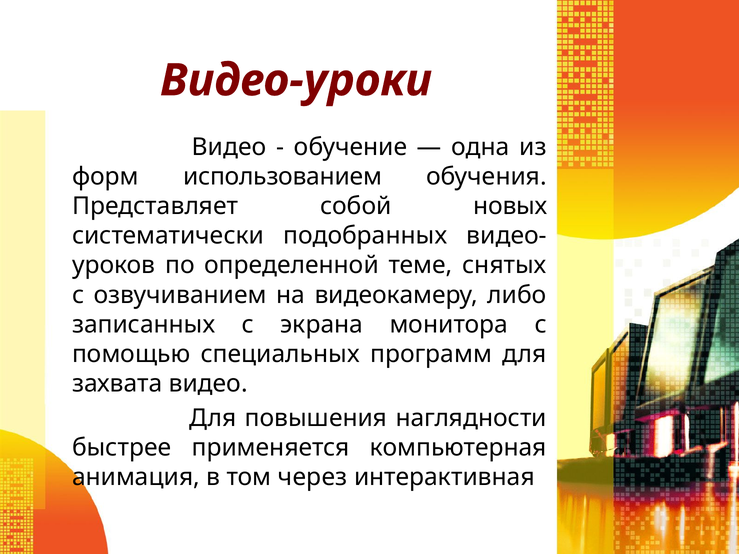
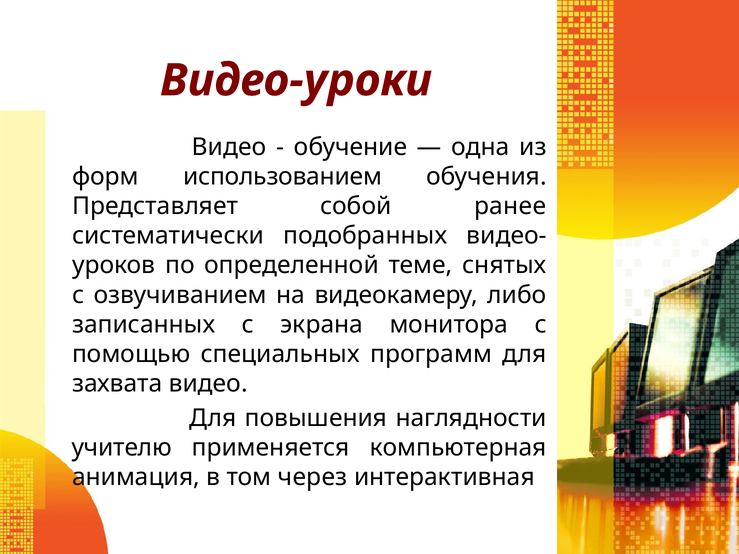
новых: новых -> ранее
быстрее: быстрее -> учителю
